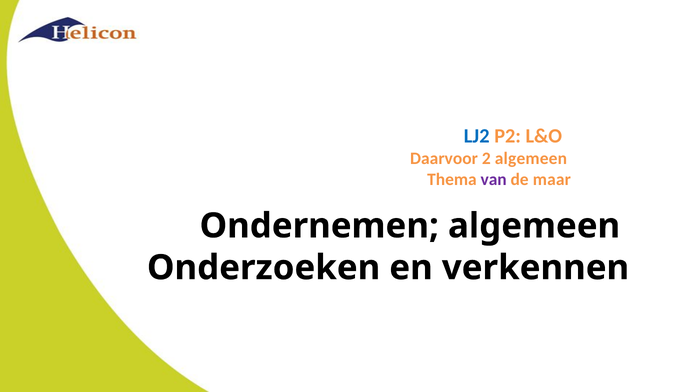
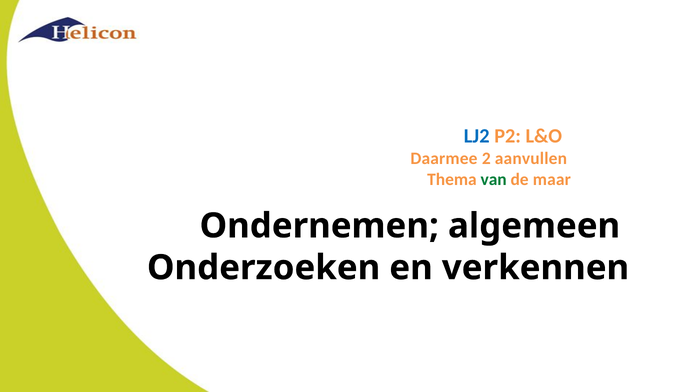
Daarvoor: Daarvoor -> Daarmee
2 algemeen: algemeen -> aanvullen
van colour: purple -> green
